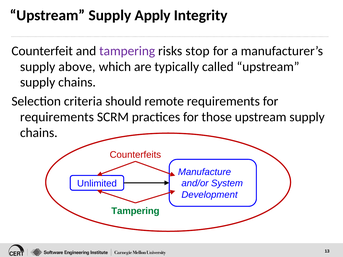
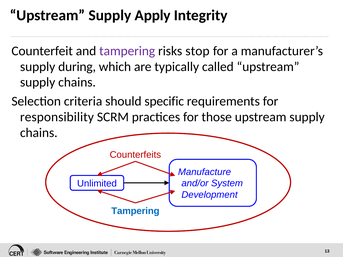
above: above -> during
remote: remote -> specific
requirements at (57, 117): requirements -> responsibility
Tampering at (135, 211) colour: green -> blue
